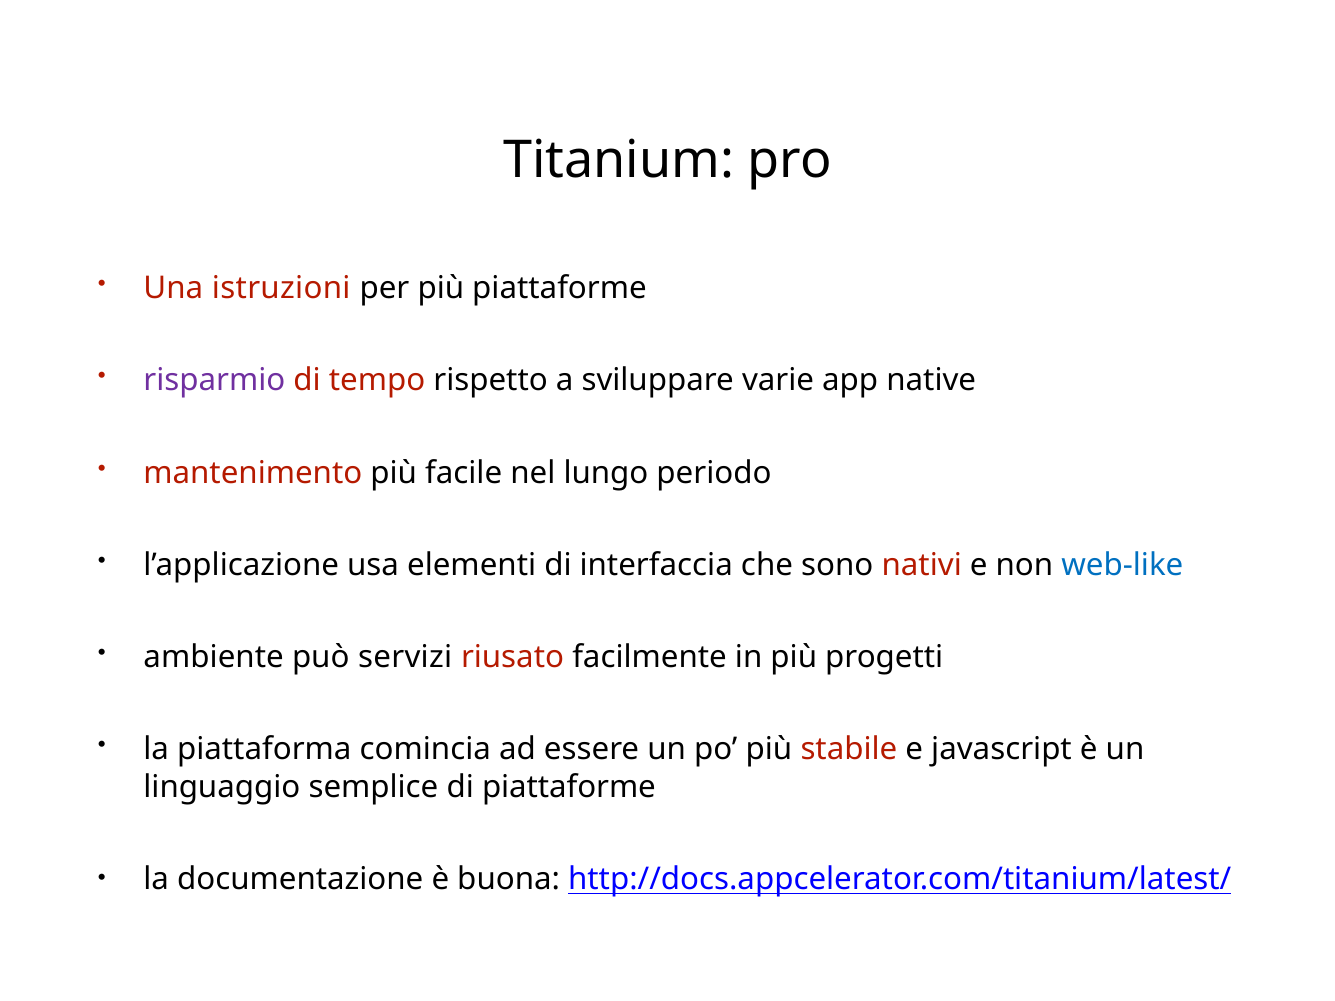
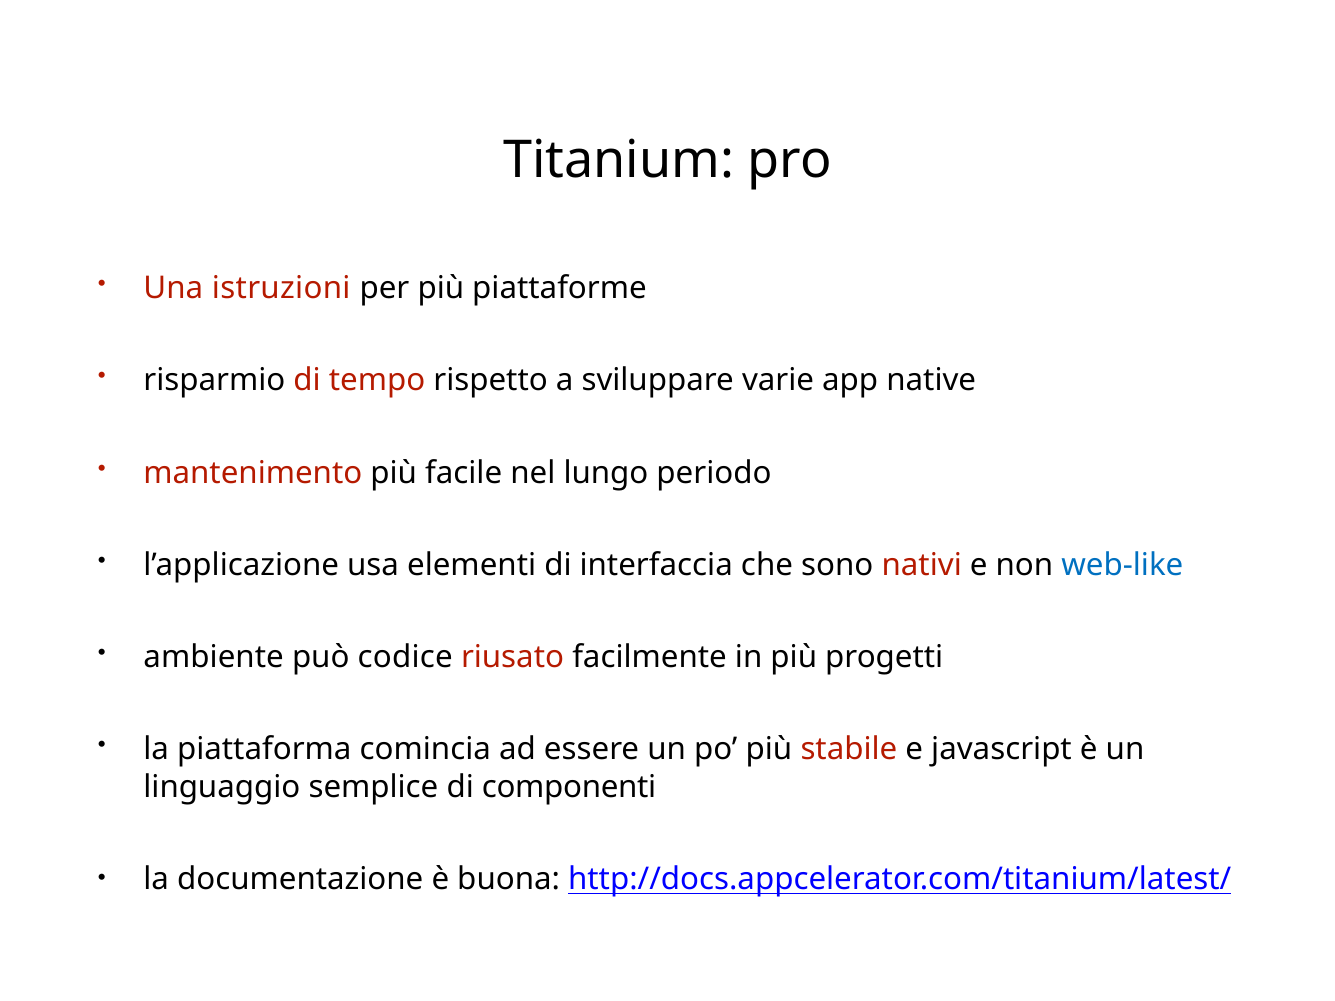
risparmio colour: purple -> black
servizi: servizi -> codice
di piattaforme: piattaforme -> componenti
